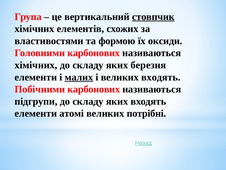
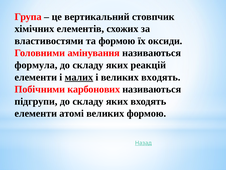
стовпчик underline: present -> none
Головними карбонових: карбонових -> амінування
хімічних at (36, 65): хімічних -> формула
березня: березня -> реакцій
великих потрібні: потрібні -> формою
